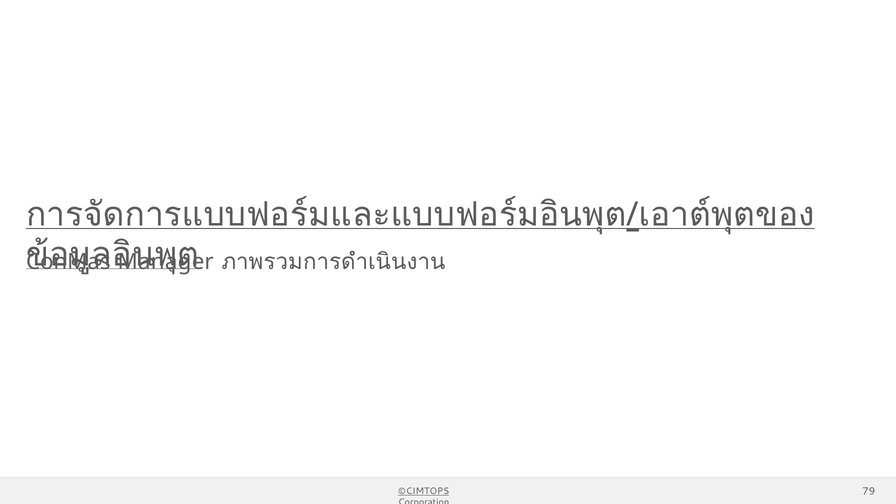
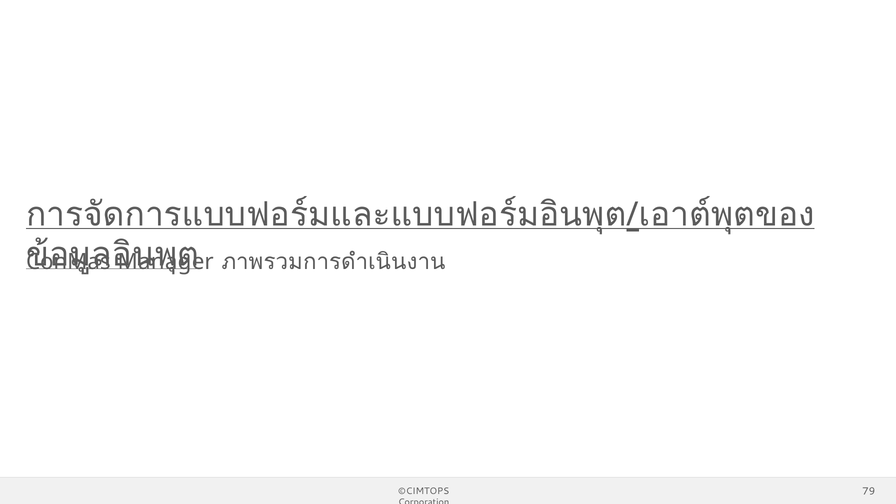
©CIMTOPS underline: present -> none
